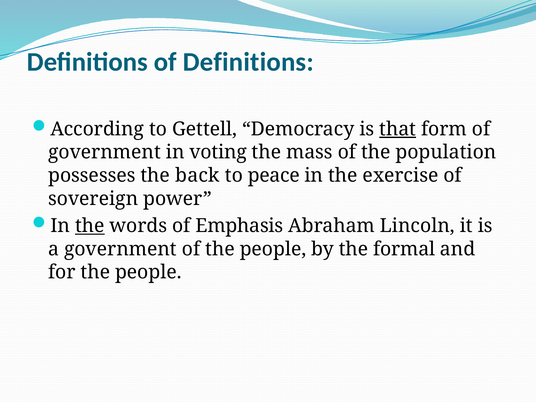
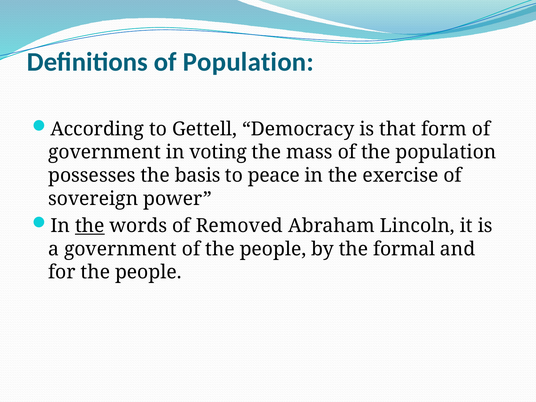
of Definitions: Definitions -> Population
that underline: present -> none
back: back -> basis
Emphasis: Emphasis -> Removed
